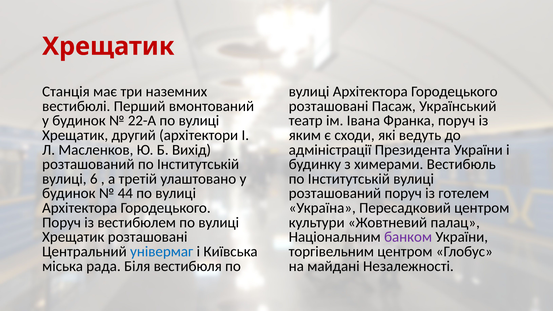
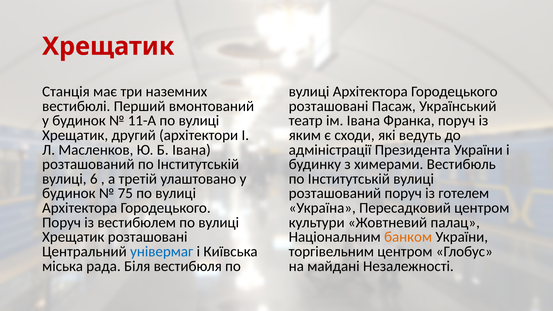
22-А: 22-А -> 11-А
Б Вихід: Вихід -> Івана
44: 44 -> 75
банком colour: purple -> orange
